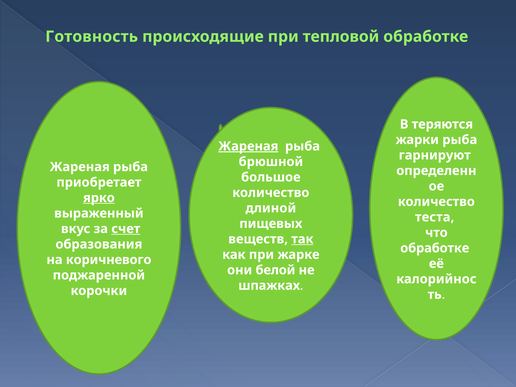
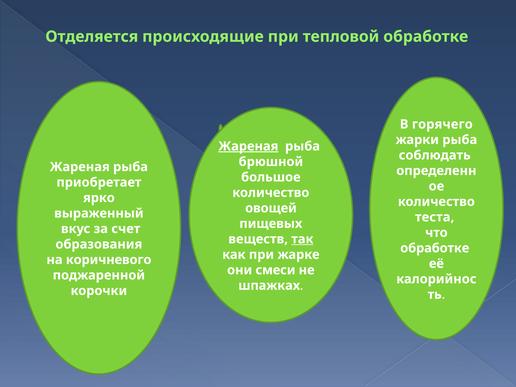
Готовность: Готовность -> Отделяется
теряются: теряются -> горячего
гарнируют: гарнируют -> соблюдать
ярко underline: present -> none
длиной: длиной -> овощей
счет underline: present -> none
белой: белой -> смеси
